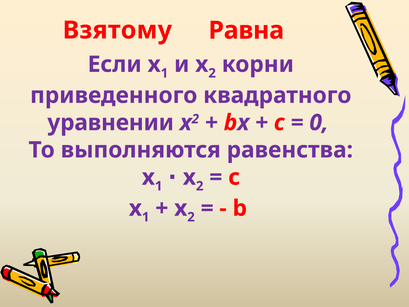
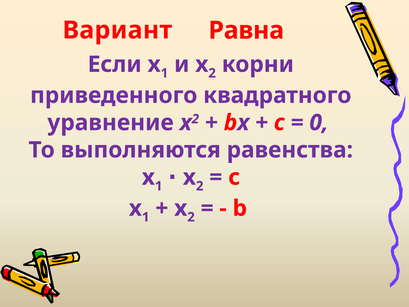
Взятому: Взятому -> Вариант
уравнении: уравнении -> уравнение
